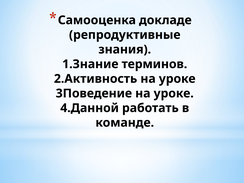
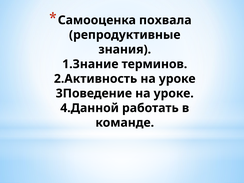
докладе: докладе -> похвала
